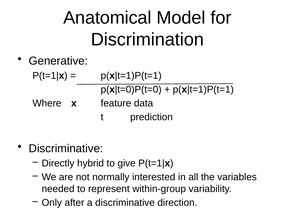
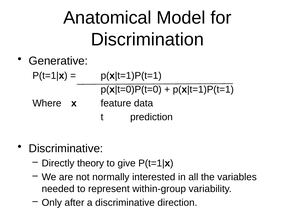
hybrid: hybrid -> theory
